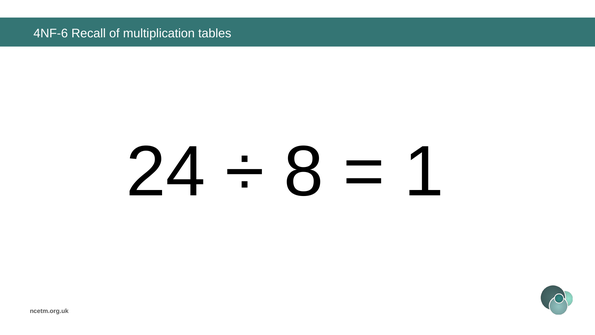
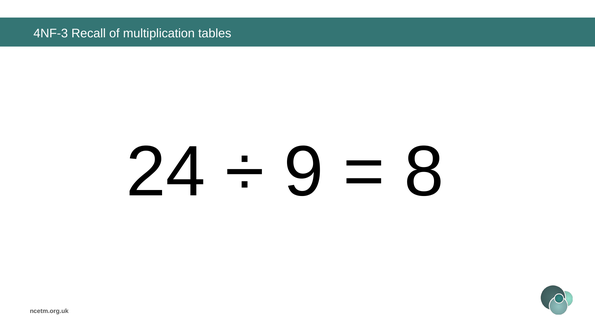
4NF-6: 4NF-6 -> 4NF-3
8: 8 -> 9
1: 1 -> 8
